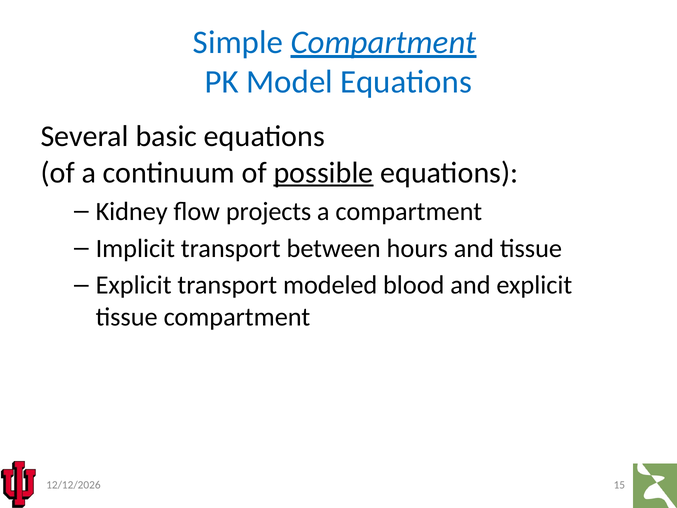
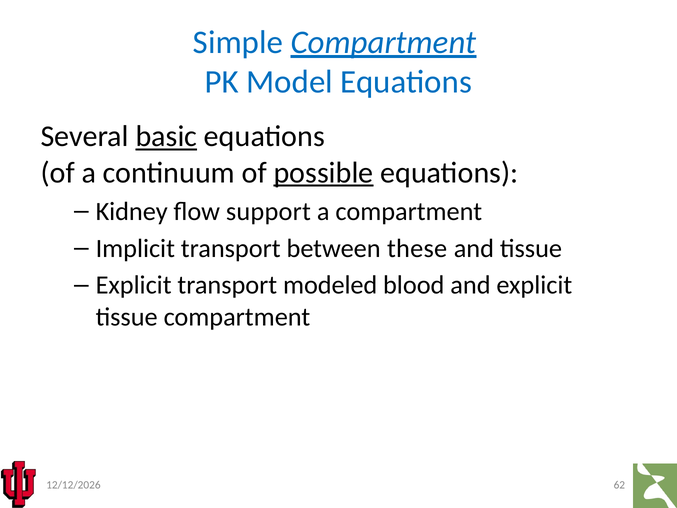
basic underline: none -> present
projects: projects -> support
hours: hours -> these
15: 15 -> 62
